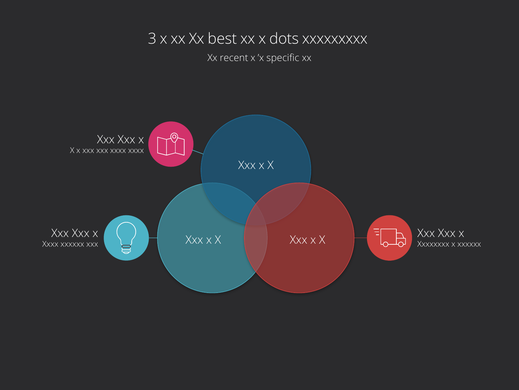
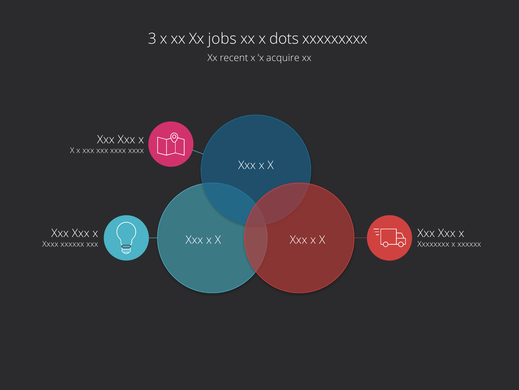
best: best -> jobs
specific: specific -> acquire
